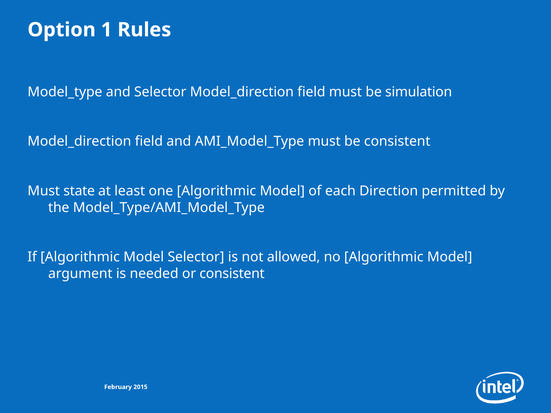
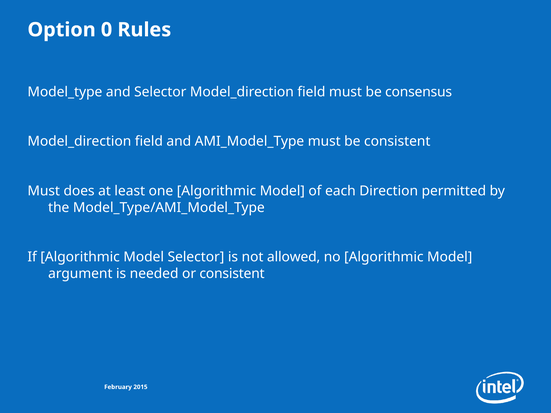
1: 1 -> 0
simulation: simulation -> consensus
state: state -> does
